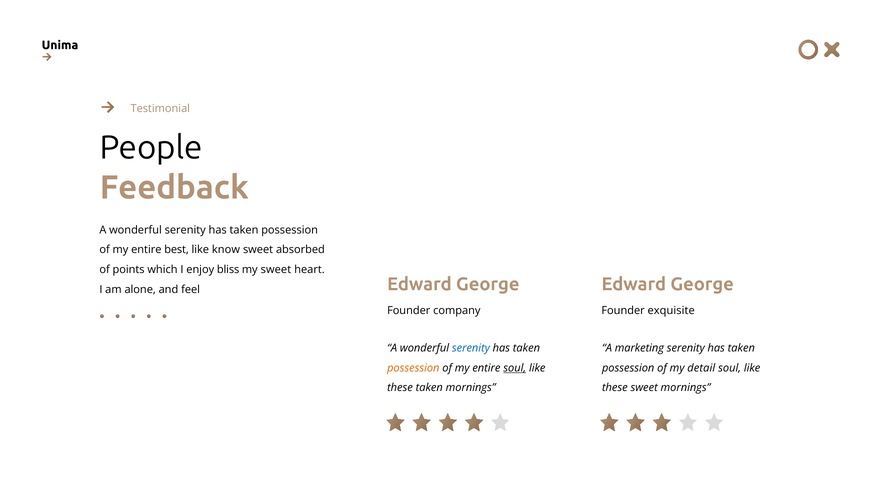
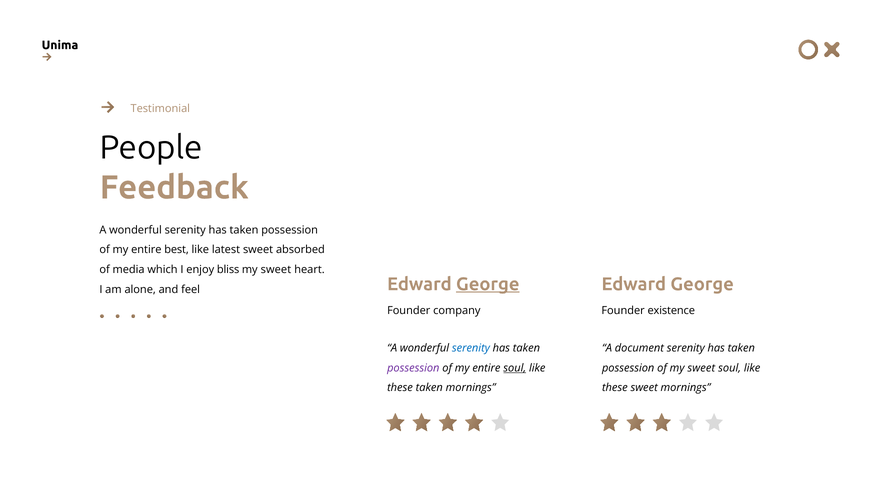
know: know -> latest
points: points -> media
George at (488, 284) underline: none -> present
exquisite: exquisite -> existence
marketing: marketing -> document
possession at (413, 368) colour: orange -> purple
of my detail: detail -> sweet
